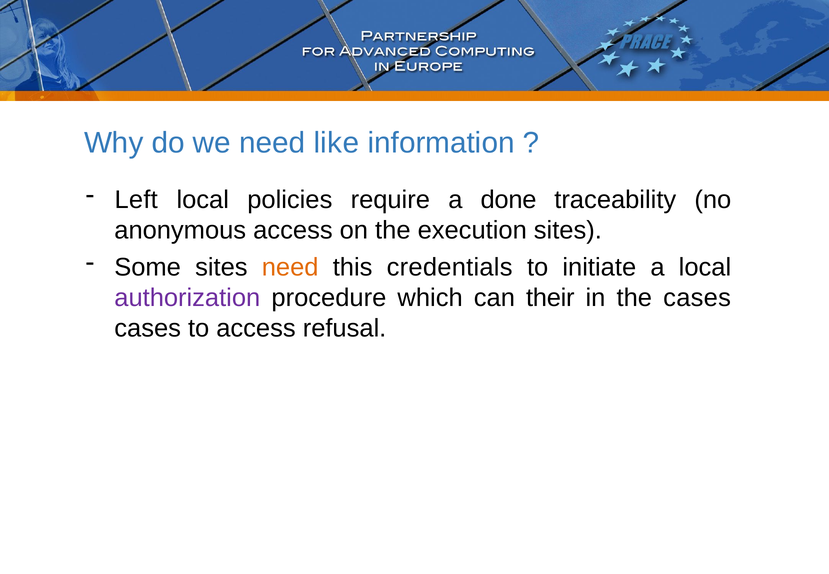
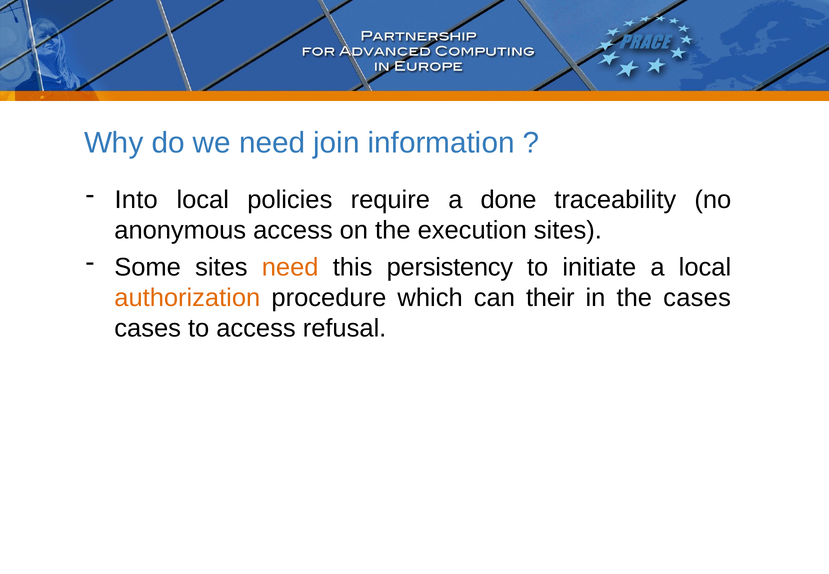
like: like -> join
Left: Left -> Into
credentials: credentials -> persistency
authorization colour: purple -> orange
